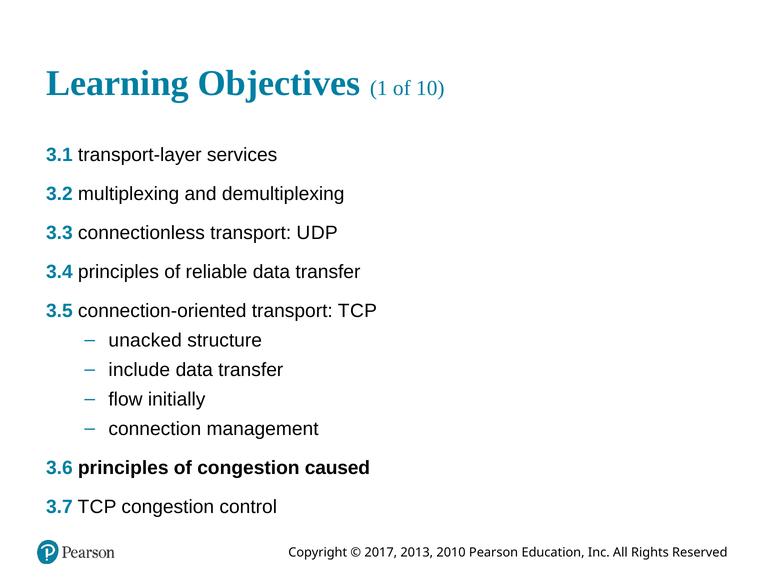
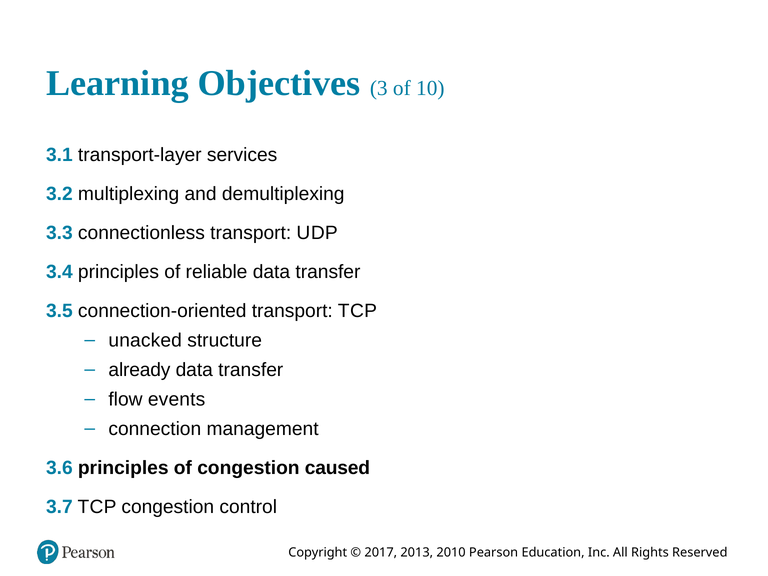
1: 1 -> 3
include: include -> already
initially: initially -> events
